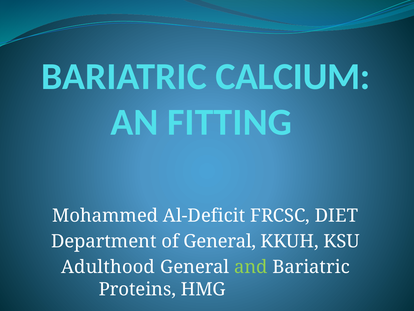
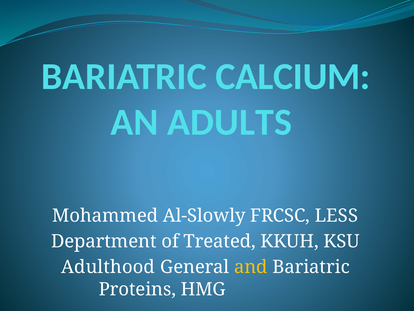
FITTING: FITTING -> ADULTS
Al-Deficit: Al-Deficit -> Al-Slowly
DIET: DIET -> LESS
of General: General -> Treated
and colour: light green -> yellow
